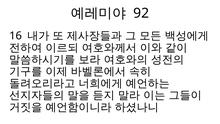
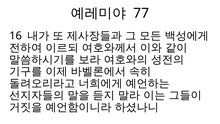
92: 92 -> 77
